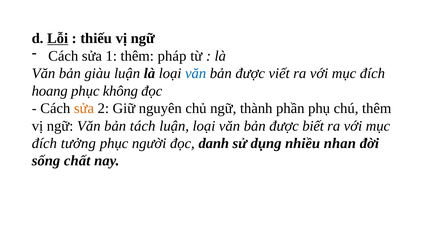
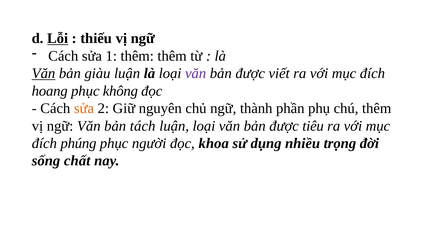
thêm pháp: pháp -> thêm
Văn at (44, 73) underline: none -> present
văn at (196, 73) colour: blue -> purple
biết: biết -> tiêu
tưởng: tưởng -> phúng
danh: danh -> khoa
nhan: nhan -> trọng
